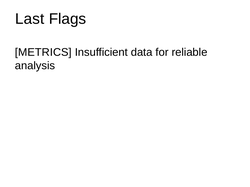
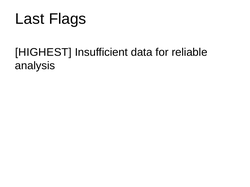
METRICS: METRICS -> HIGHEST
